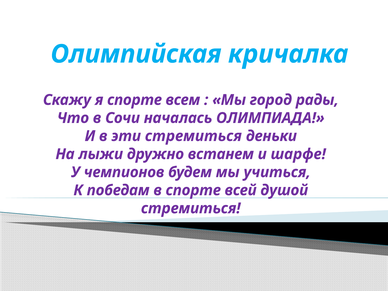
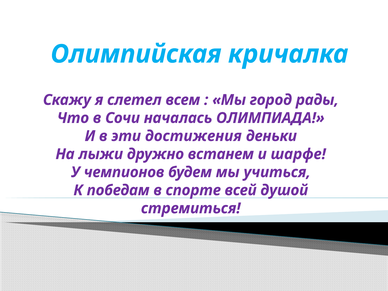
я спорте: спорте -> слетел
эти стремиться: стремиться -> достижения
